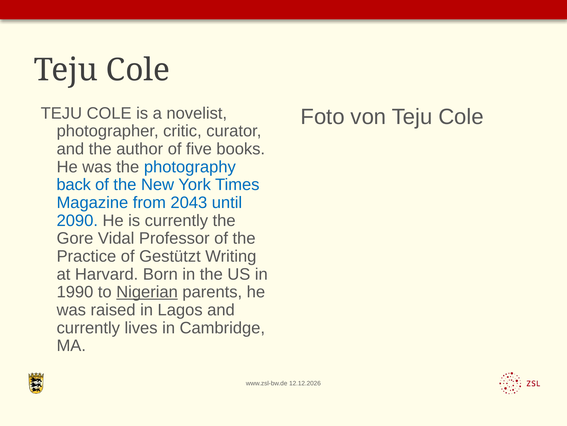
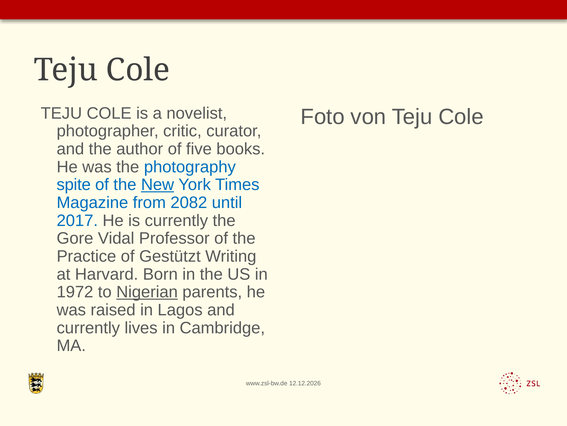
back: back -> spite
New underline: none -> present
2043: 2043 -> 2082
2090: 2090 -> 2017
1990: 1990 -> 1972
